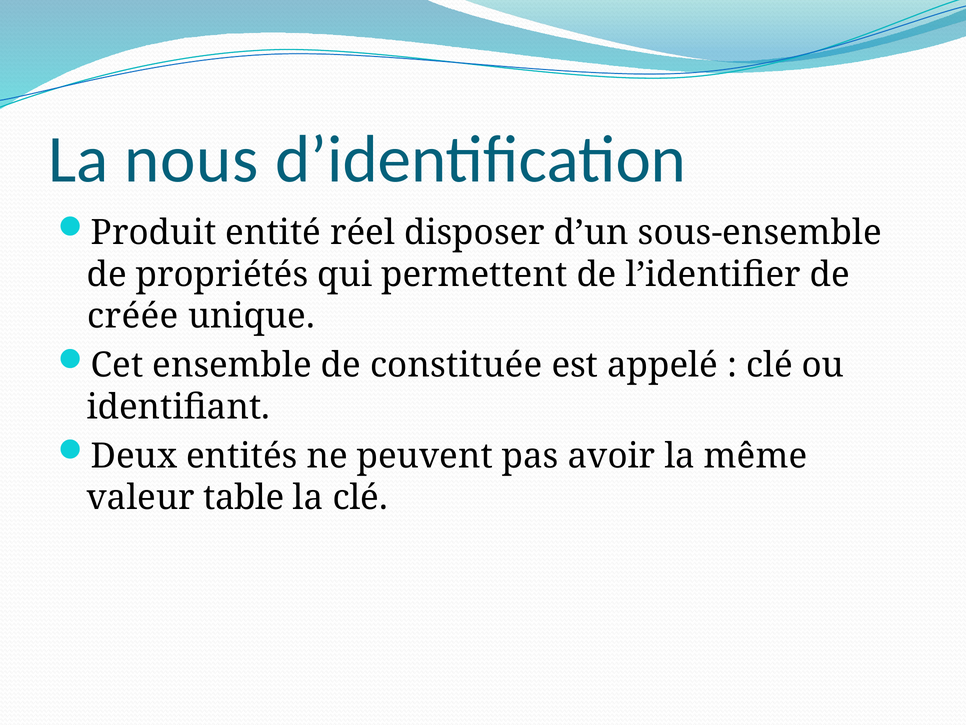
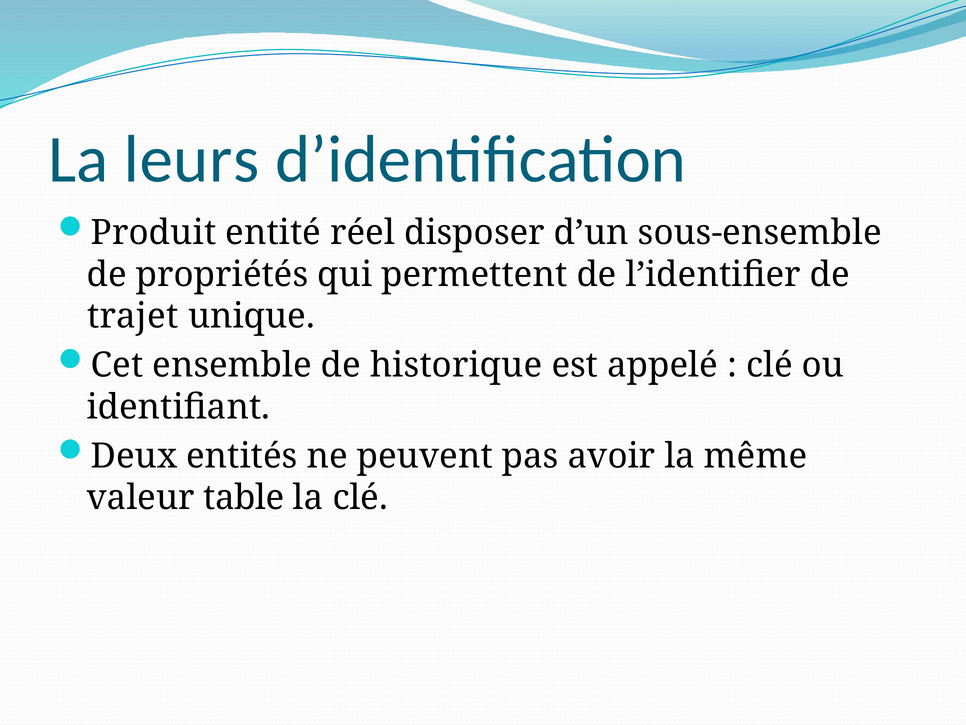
nous: nous -> leurs
créée: créée -> trajet
constituée: constituée -> historique
